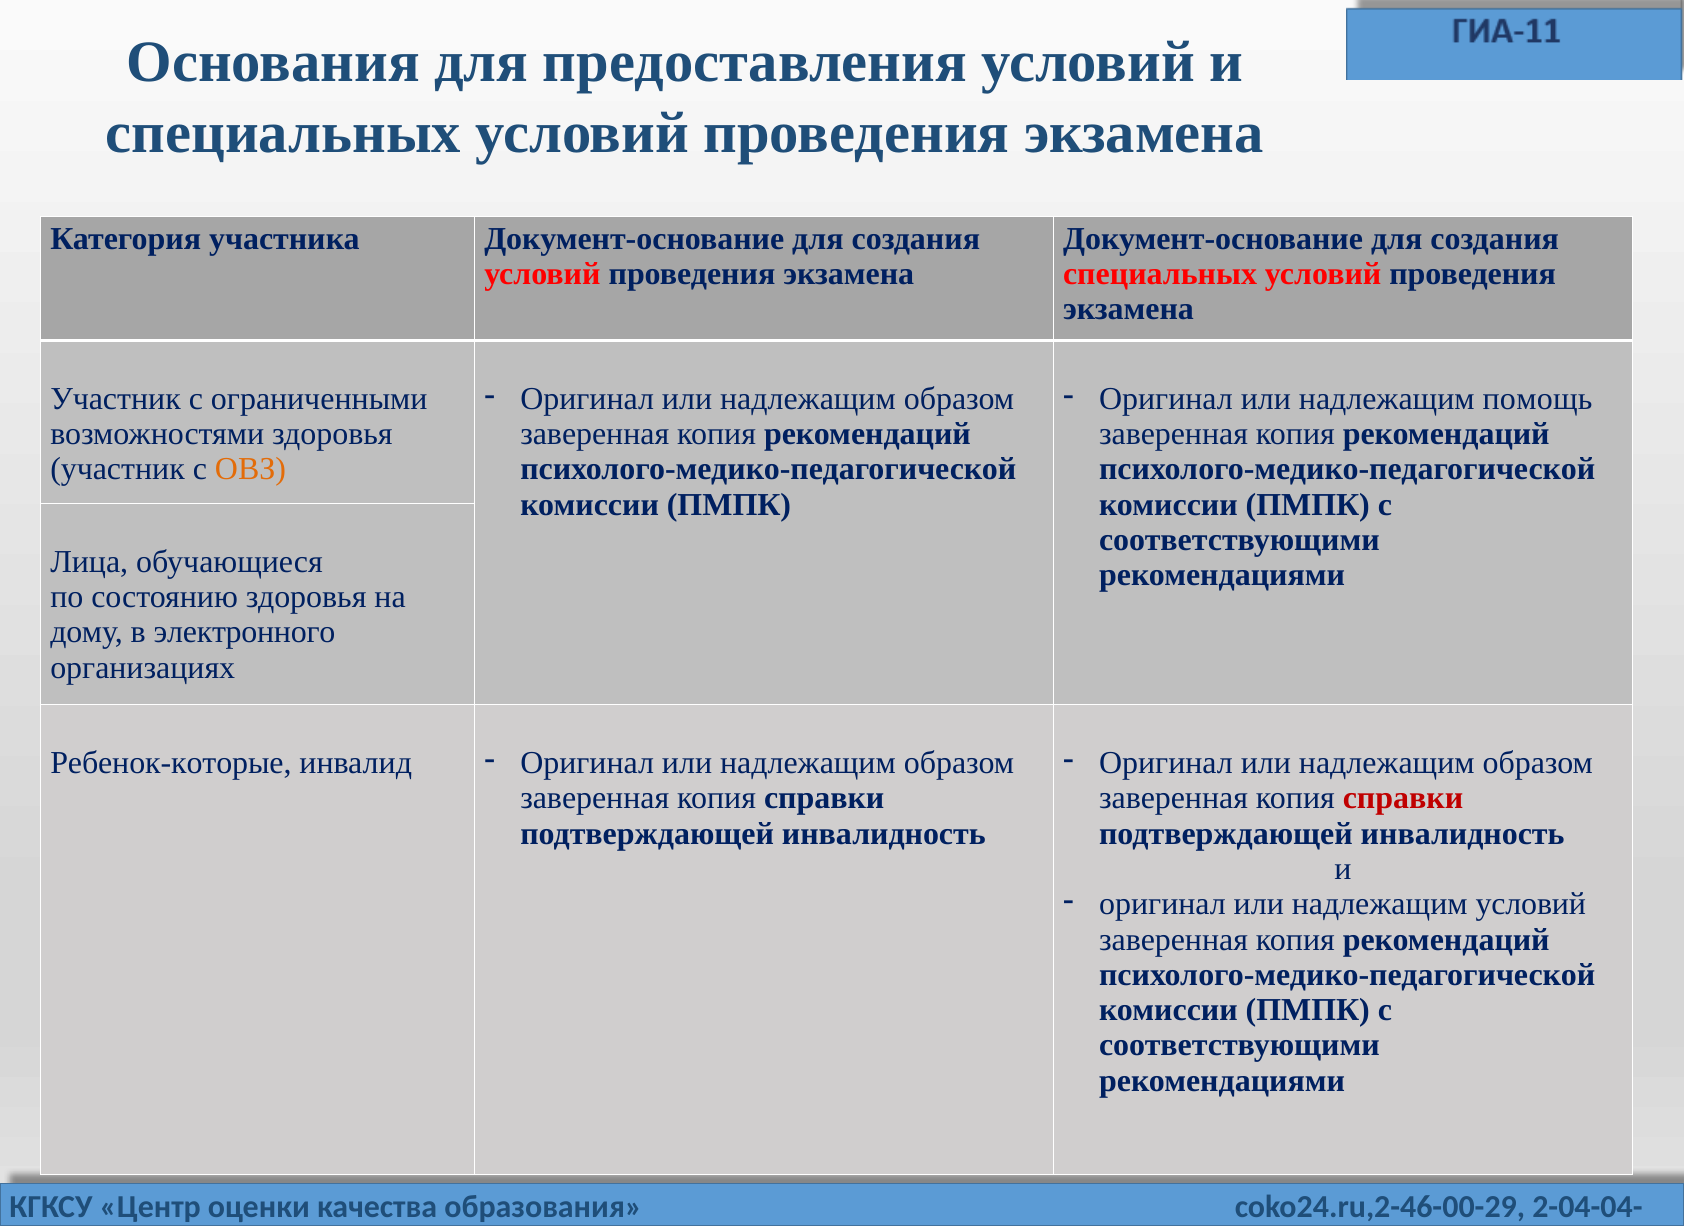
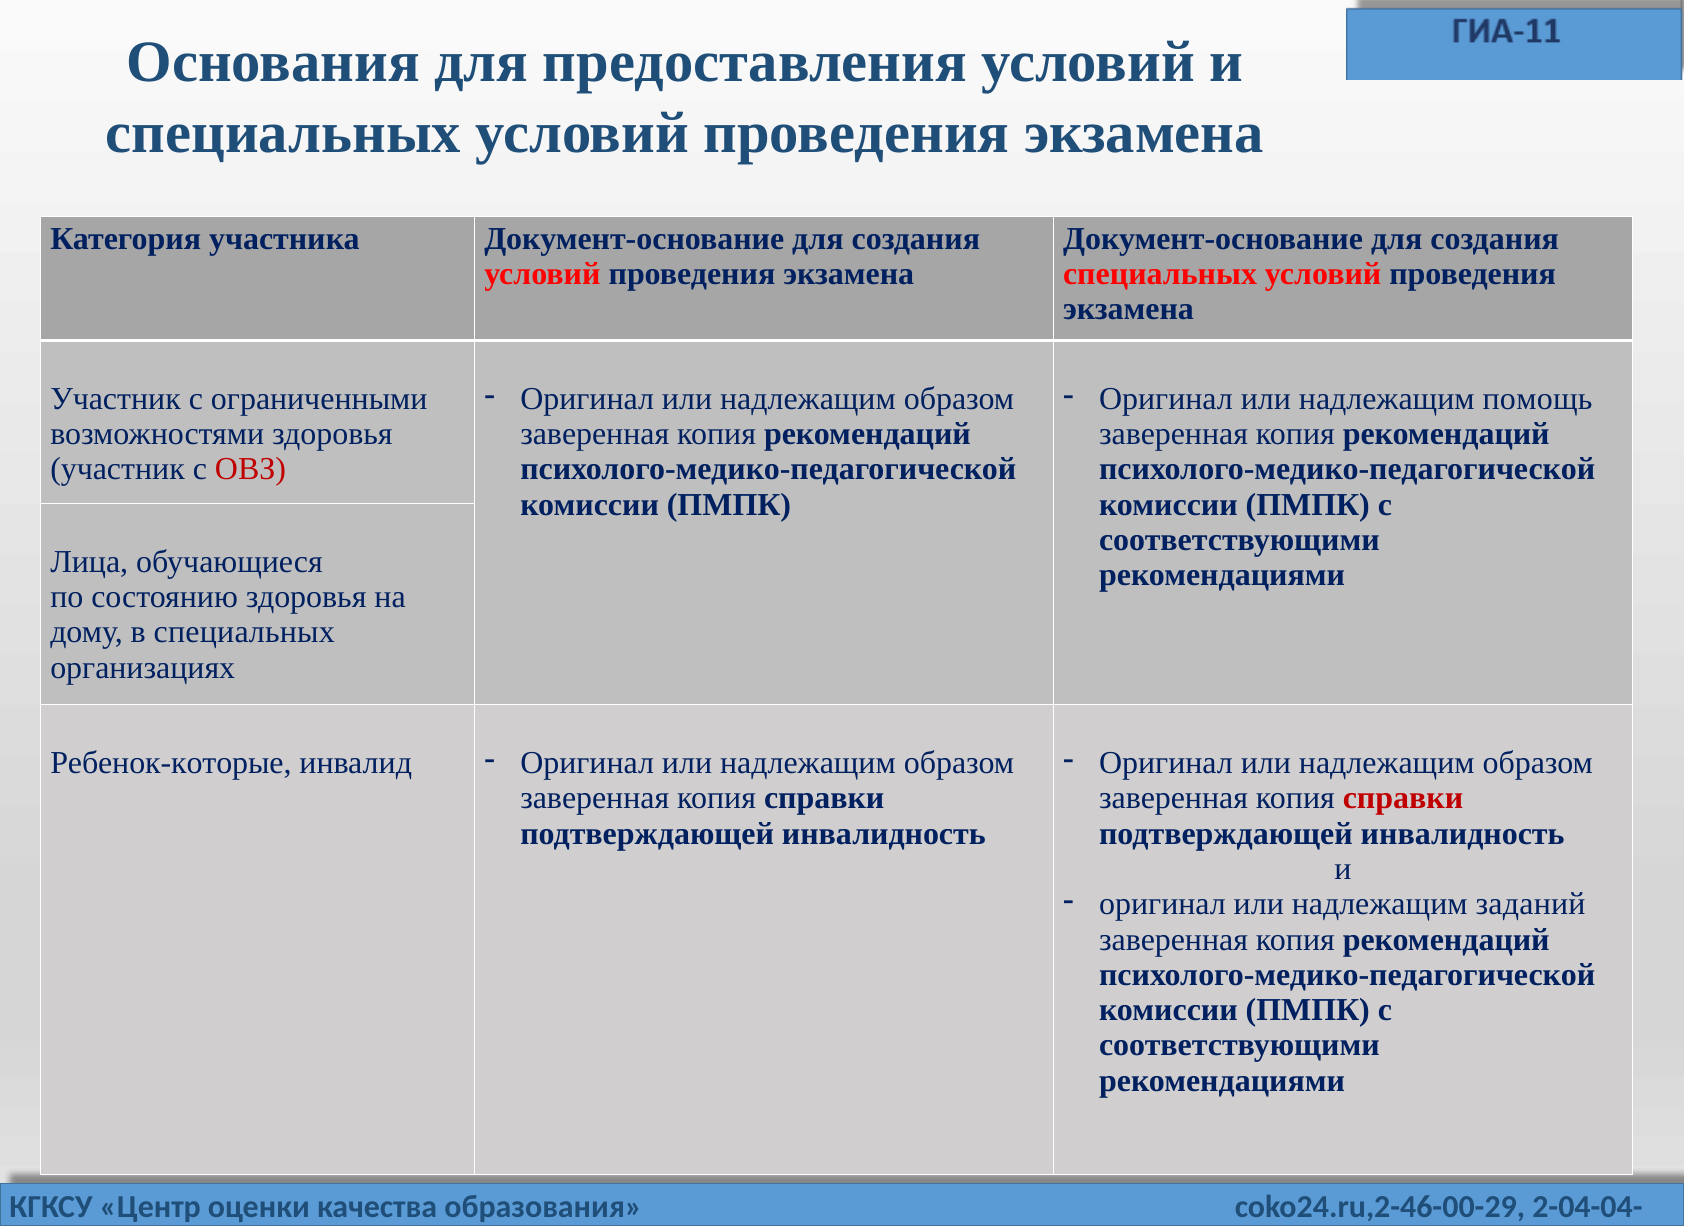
ОВЗ colour: orange -> red
в электронного: электронного -> специальных
надлежащим условий: условий -> заданий
